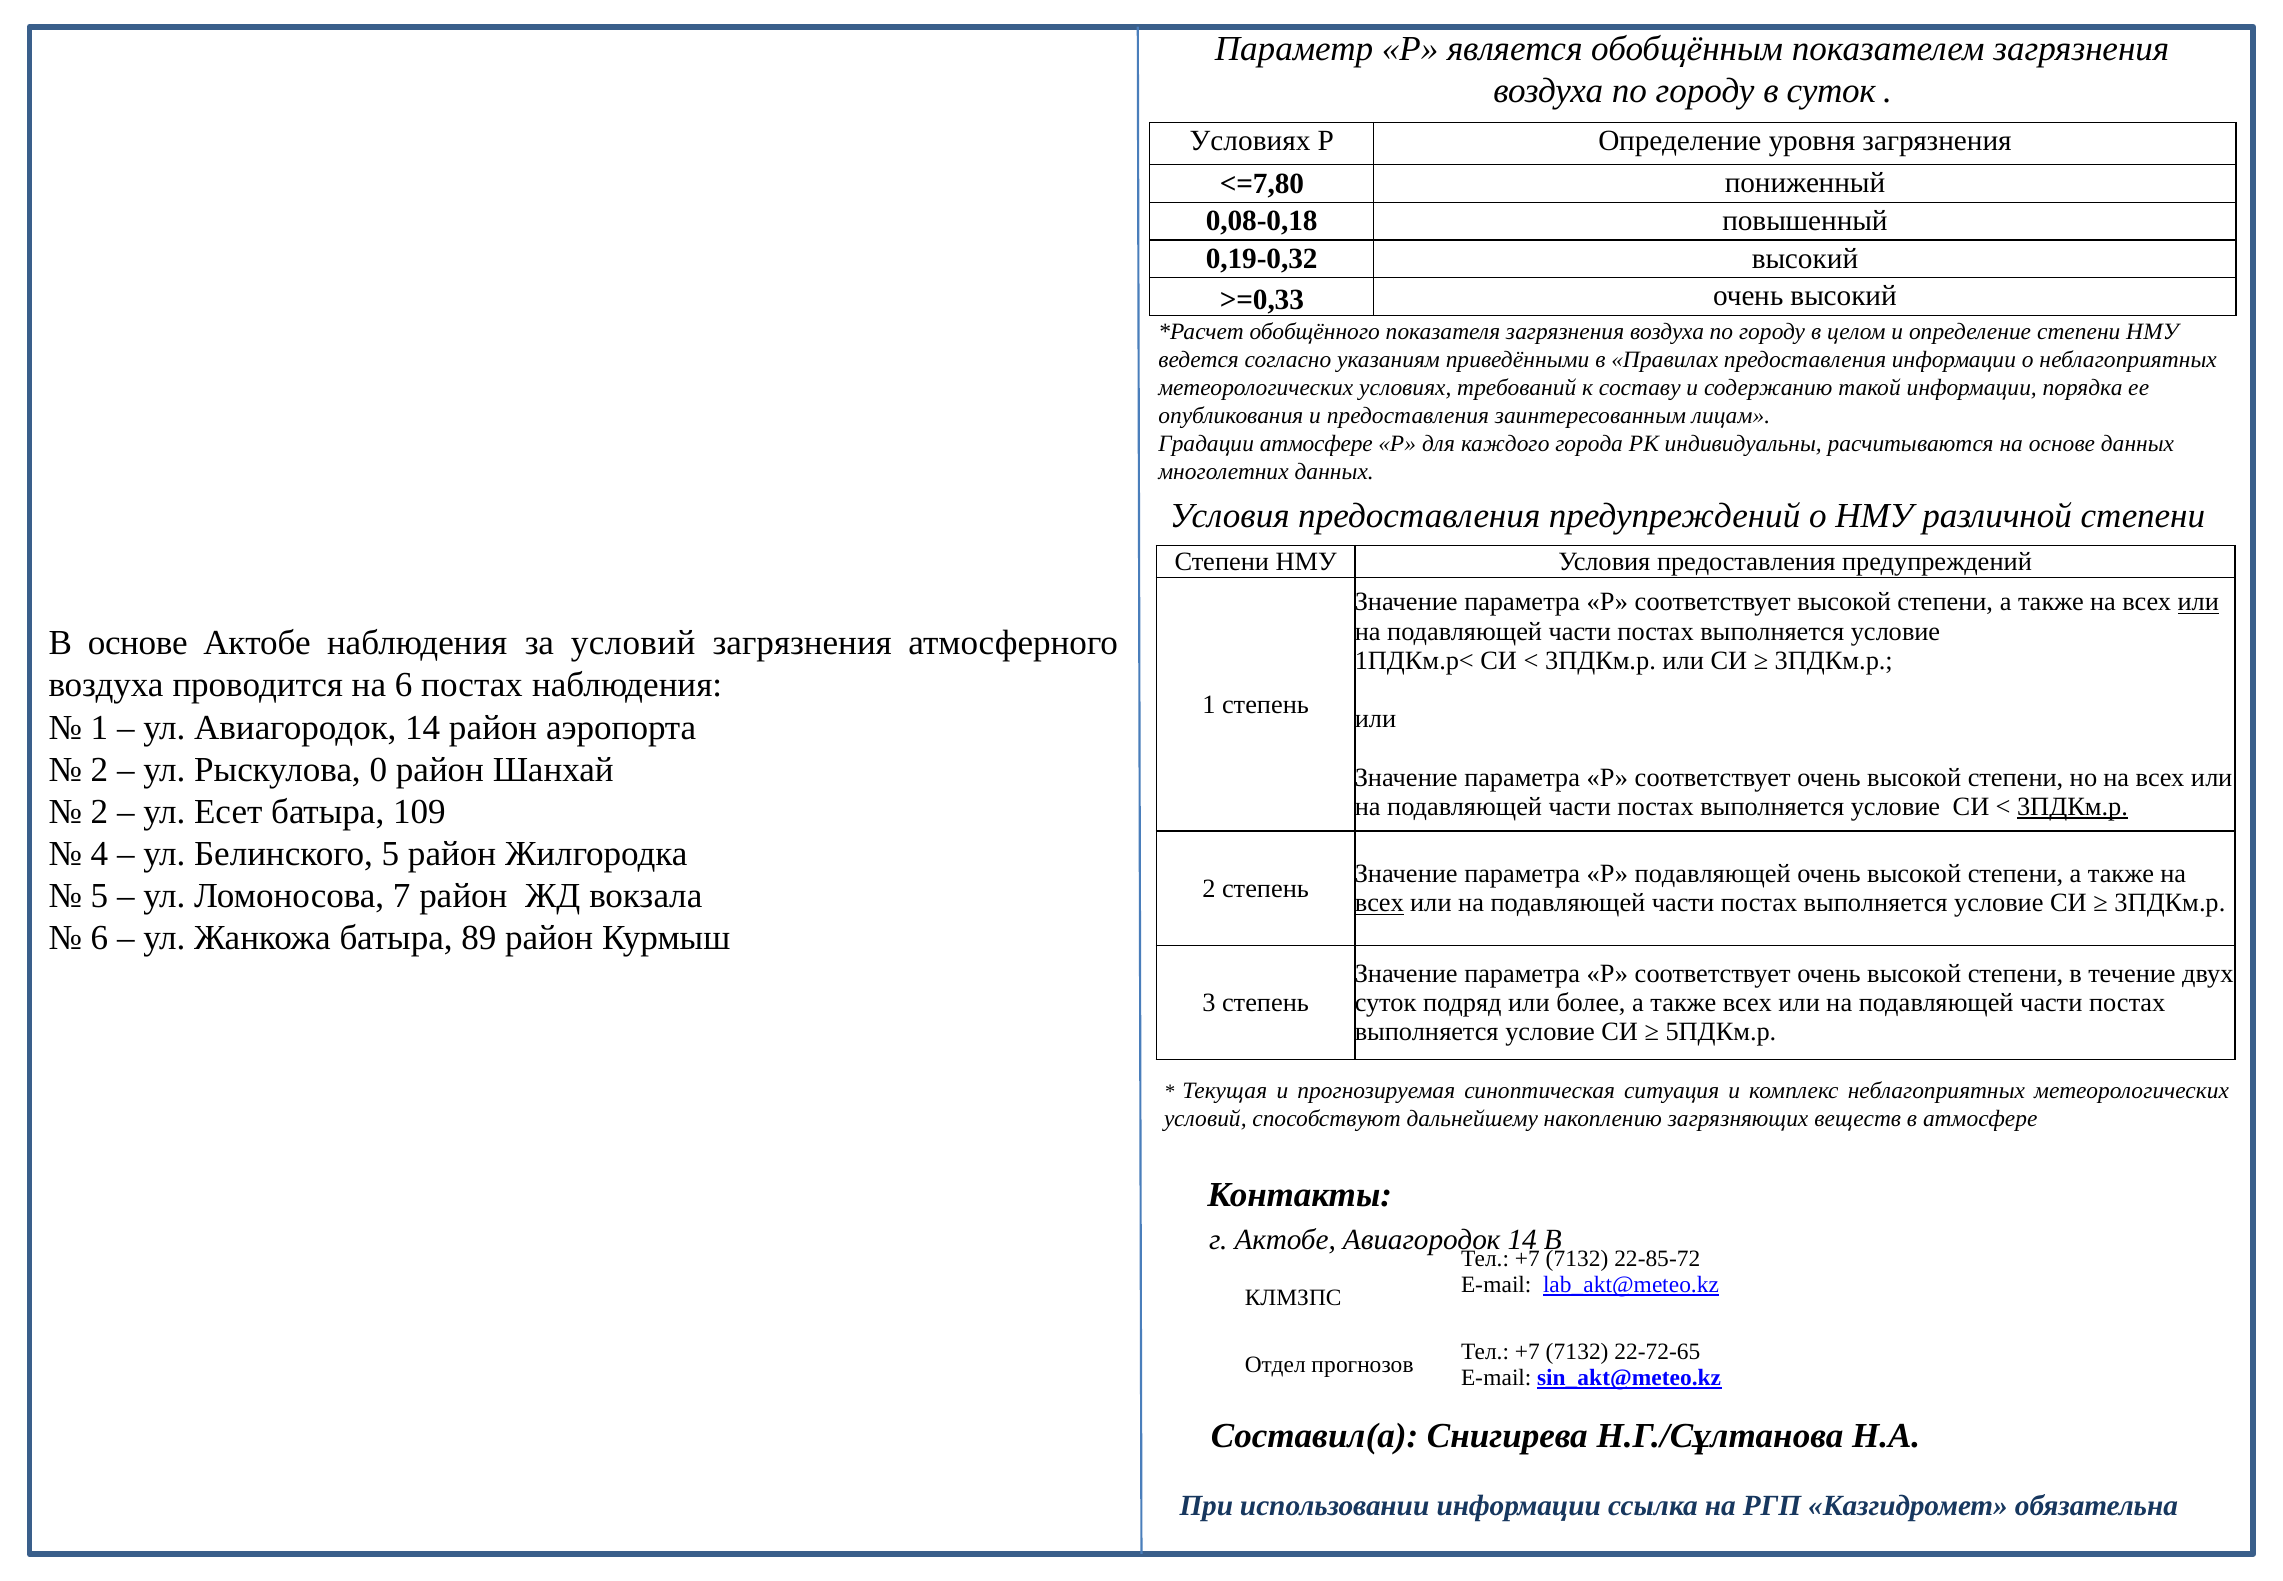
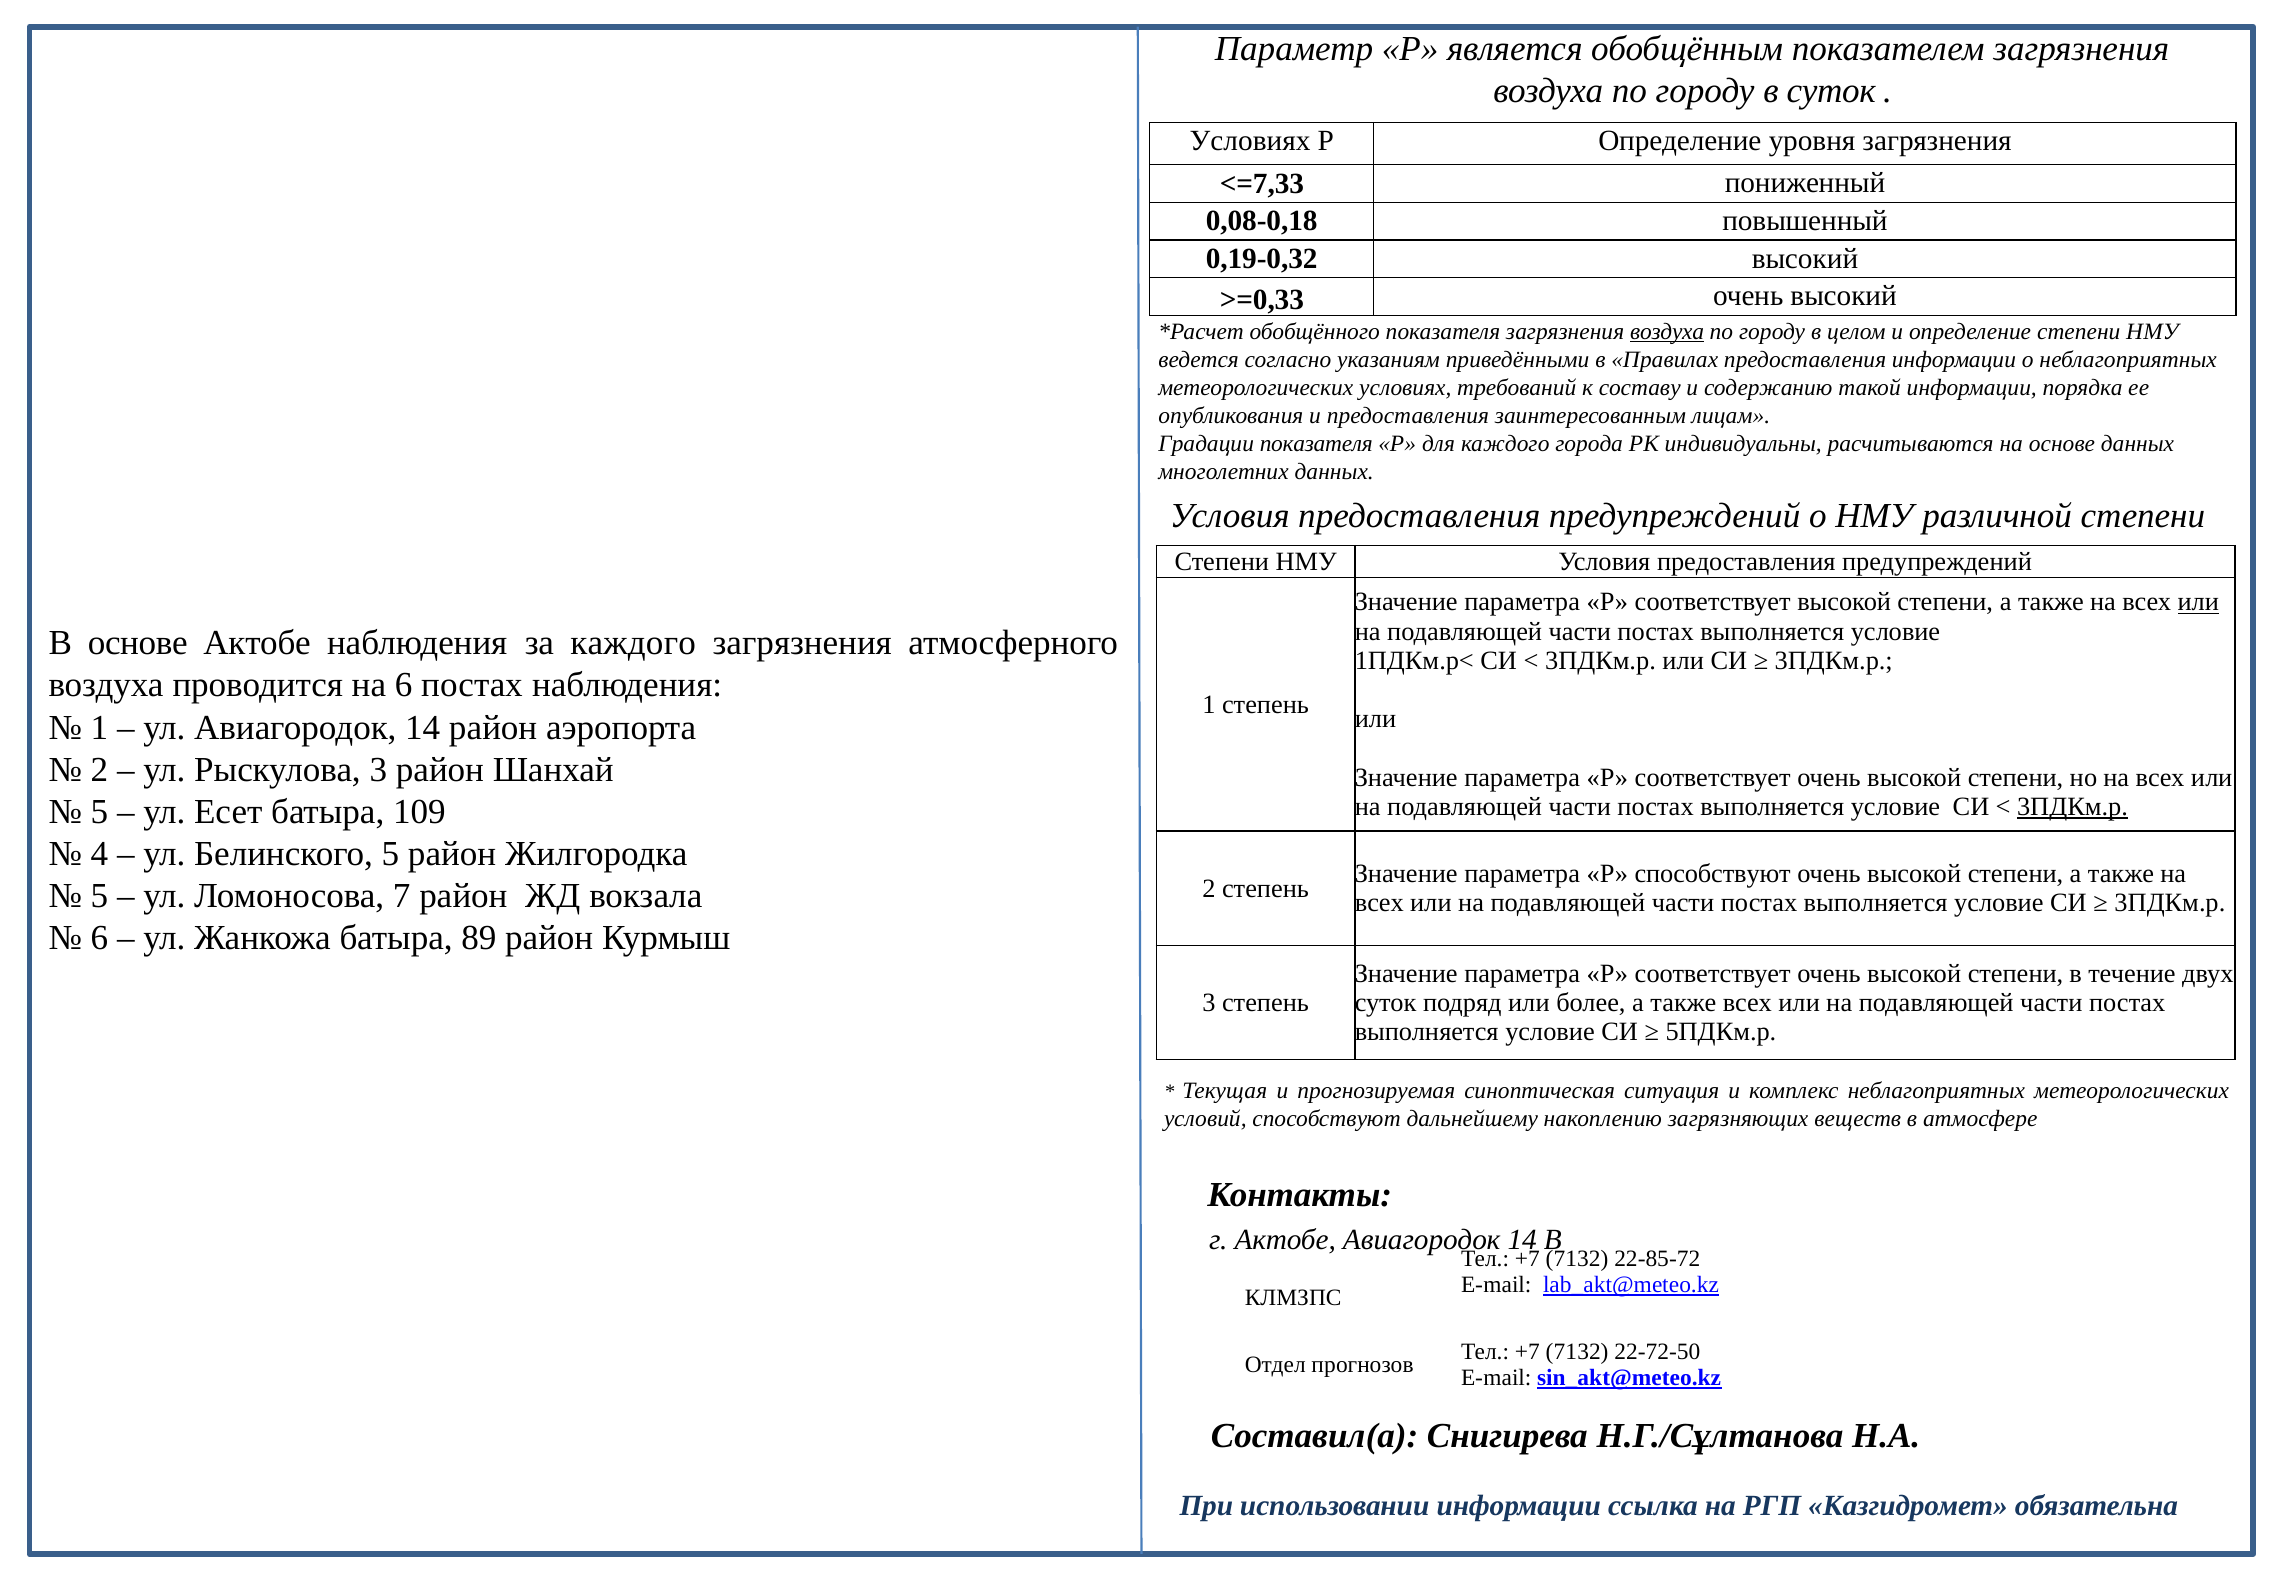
<=7,80: <=7,80 -> <=7,33
воздуха at (1667, 331) underline: none -> present
Градации атмосфере: атмосфере -> показателя
за условий: условий -> каждого
Рыскулова 0: 0 -> 3
2 at (99, 812): 2 -> 5
Р подавляющей: подавляющей -> способствуют
всех at (1379, 903) underline: present -> none
22-72-65: 22-72-65 -> 22-72-50
